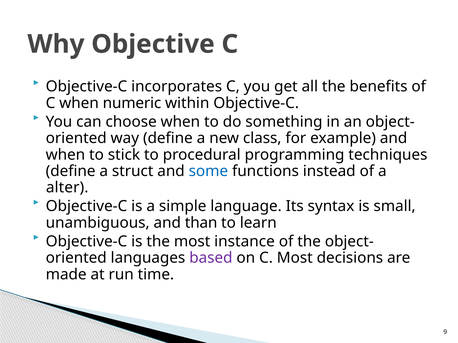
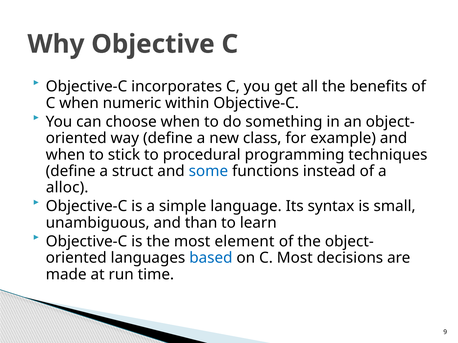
alter: alter -> alloc
instance: instance -> element
based colour: purple -> blue
